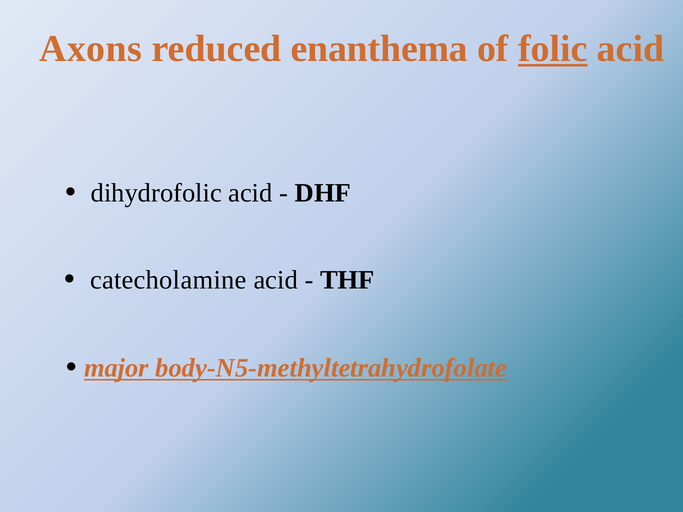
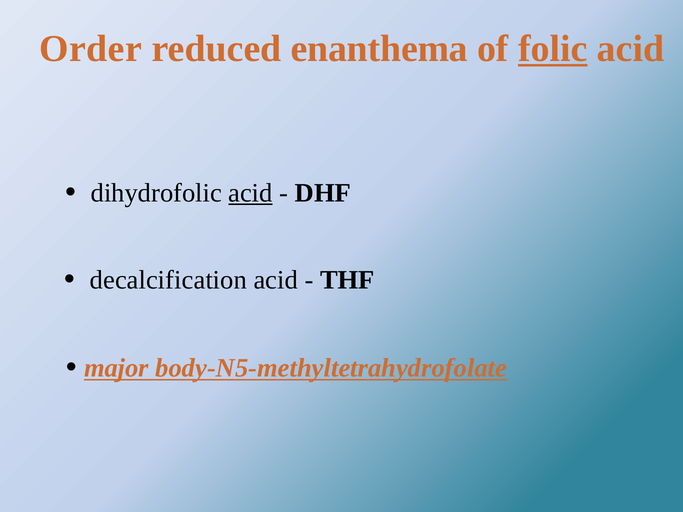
Axons: Axons -> Order
acid at (250, 193) underline: none -> present
catecholamine: catecholamine -> decalcification
